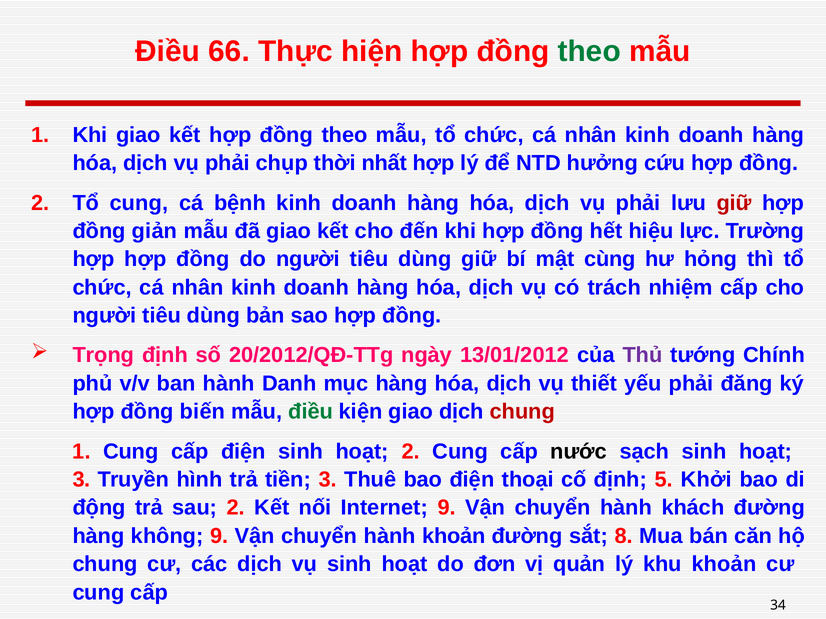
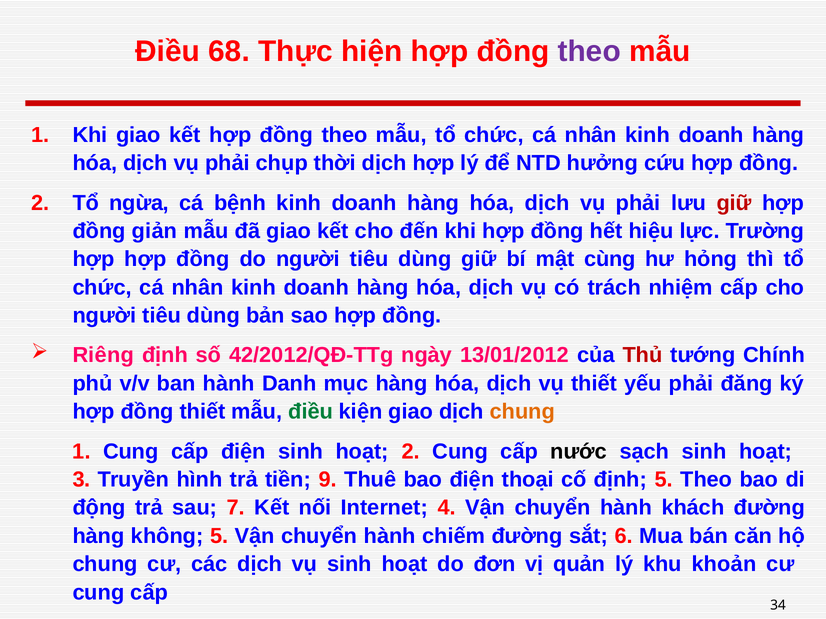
66: 66 -> 68
theo at (589, 52) colour: green -> purple
thời nhất: nhất -> dịch
Tổ cung: cung -> ngừa
Trọng: Trọng -> Riêng
20/2012/QĐ-TTg: 20/2012/QĐ-TTg -> 42/2012/QĐ-TTg
Thủ colour: purple -> red
đồng biến: biến -> thiết
chung at (522, 412) colour: red -> orange
tiền 3: 3 -> 9
5 Khởi: Khởi -> Theo
sau 2: 2 -> 7
Internet 9: 9 -> 4
không 9: 9 -> 5
hành khoản: khoản -> chiếm
8: 8 -> 6
